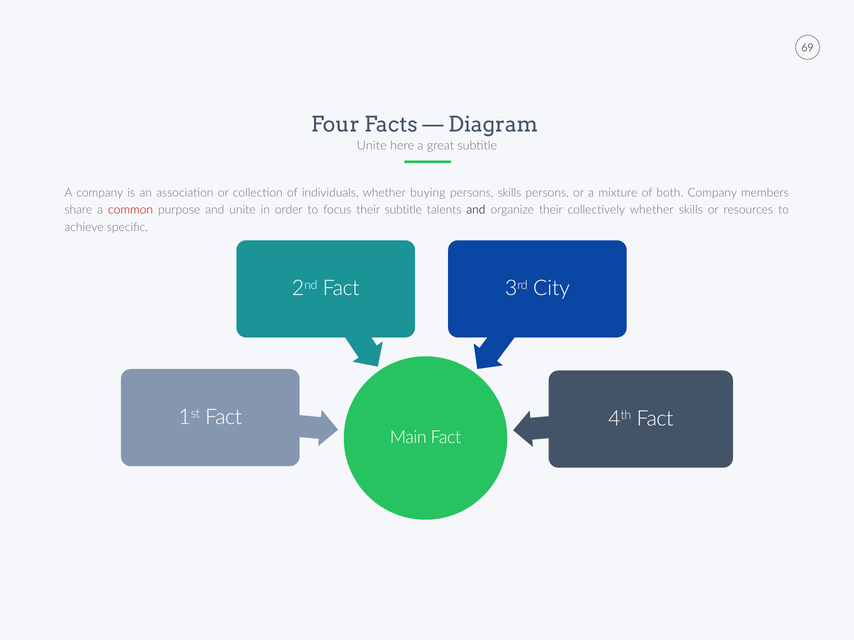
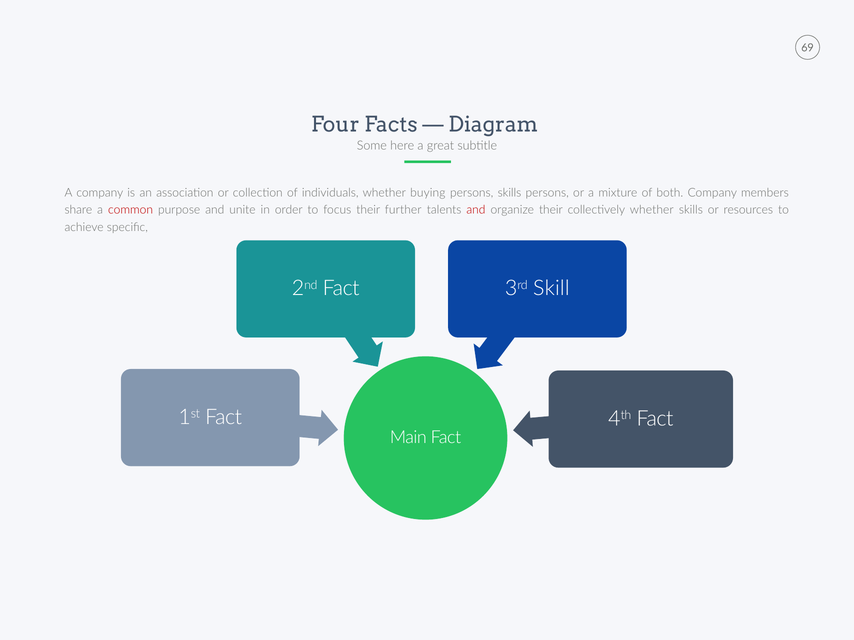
Unite at (372, 146): Unite -> Some
their subtitle: subtitle -> further
and at (476, 210) colour: black -> red
City: City -> Skill
